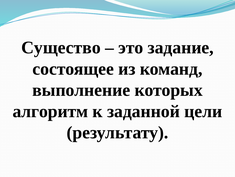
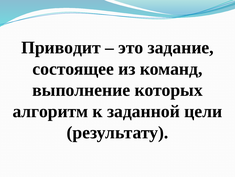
Существо: Существо -> Приводит
